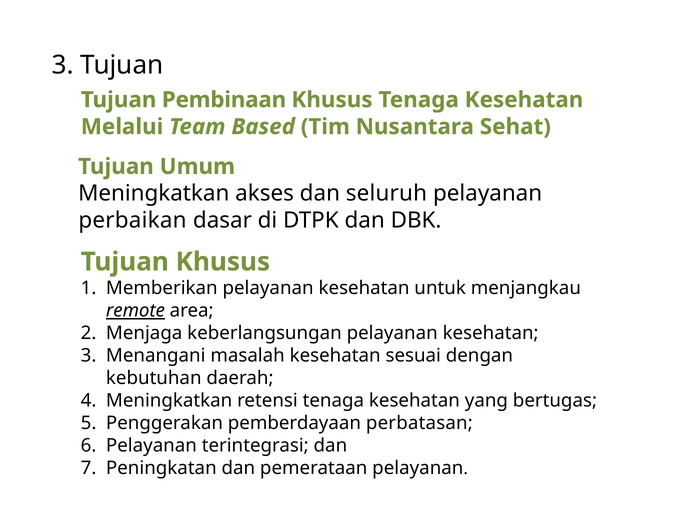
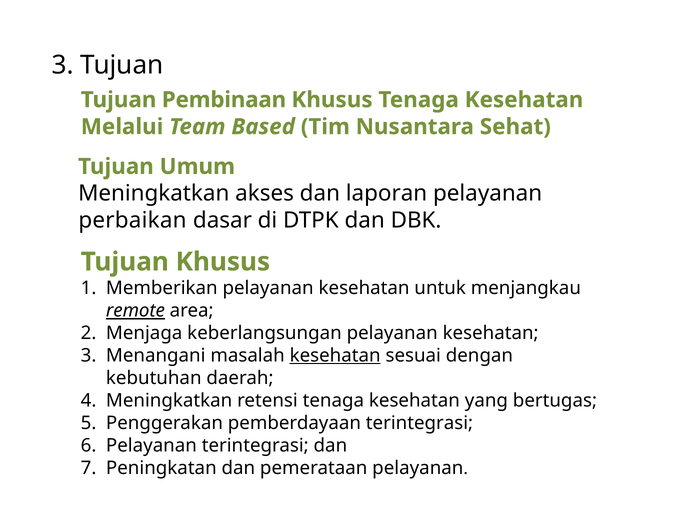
seluruh: seluruh -> laporan
kesehatan at (335, 355) underline: none -> present
pemberdayaan perbatasan: perbatasan -> terintegrasi
